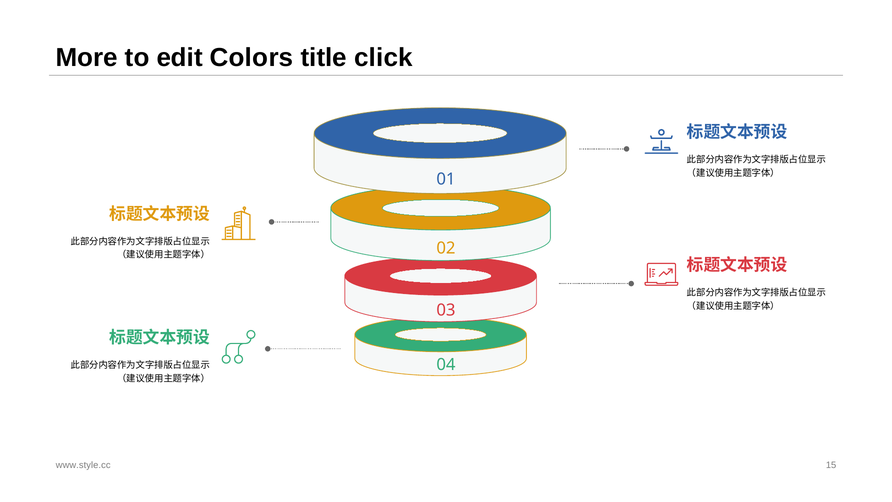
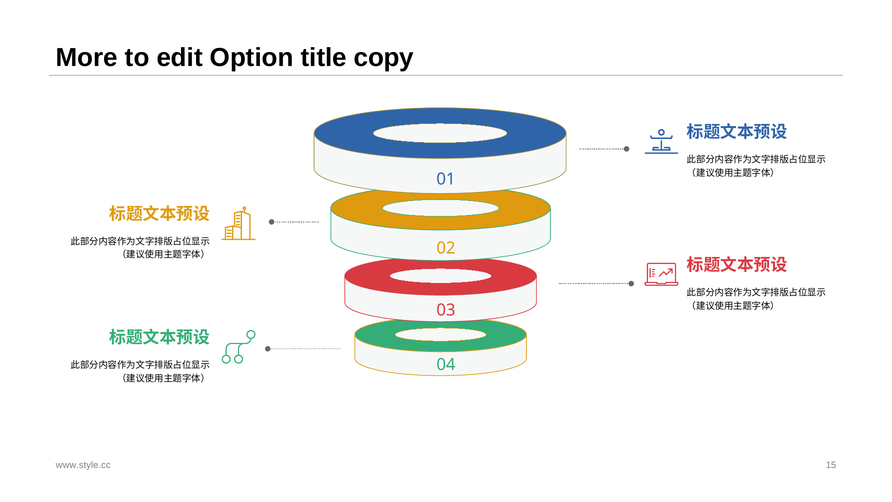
Colors: Colors -> Option
click: click -> copy
